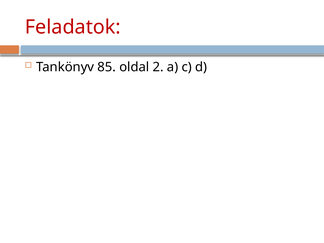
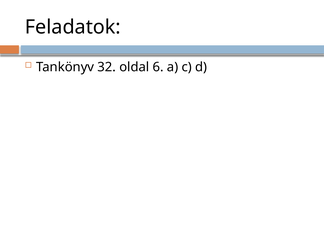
Feladatok colour: red -> black
85: 85 -> 32
2: 2 -> 6
